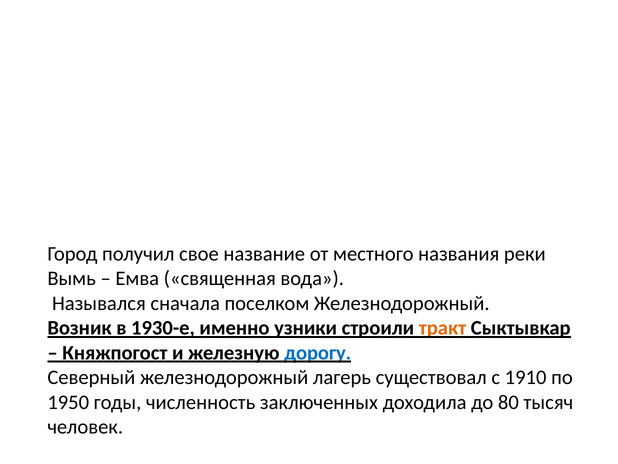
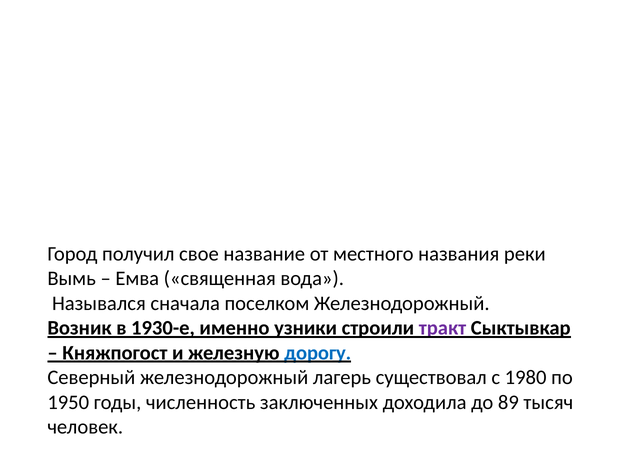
тракт colour: orange -> purple
1910: 1910 -> 1980
80: 80 -> 89
